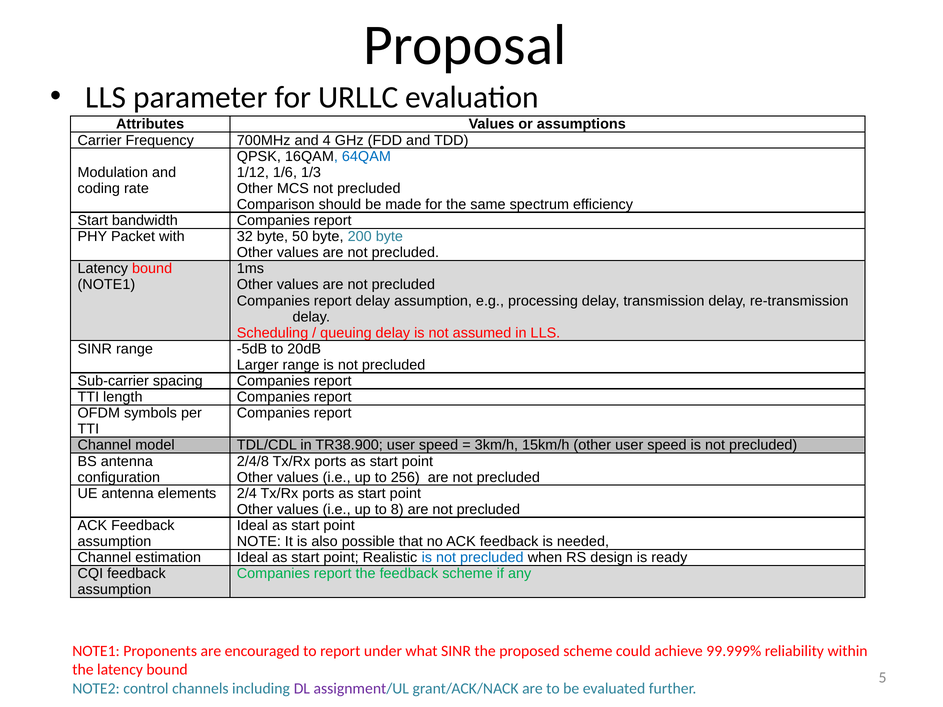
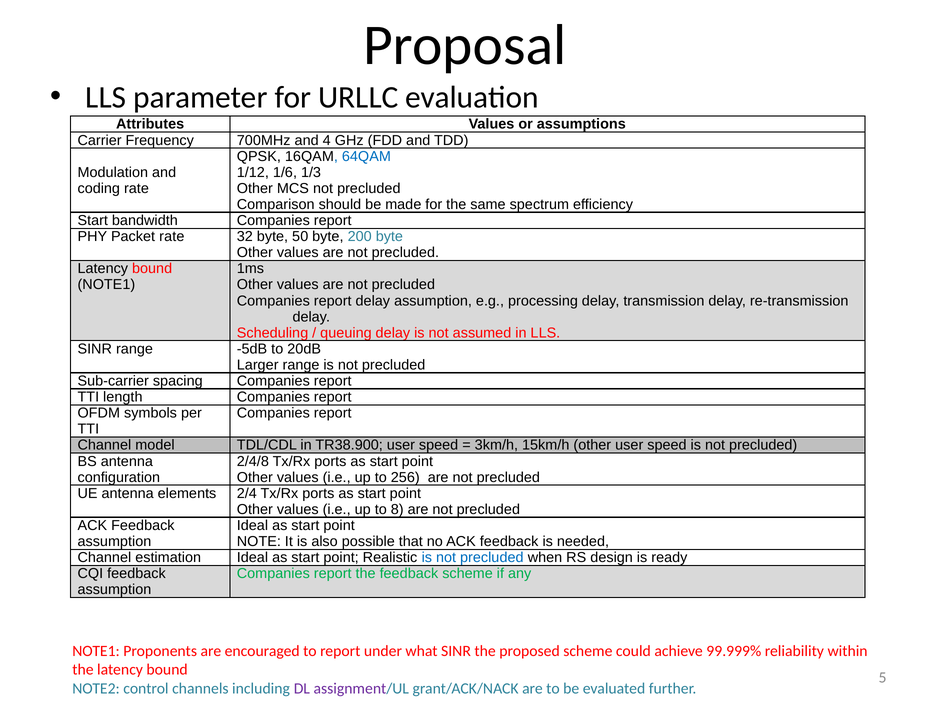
Packet with: with -> rate
